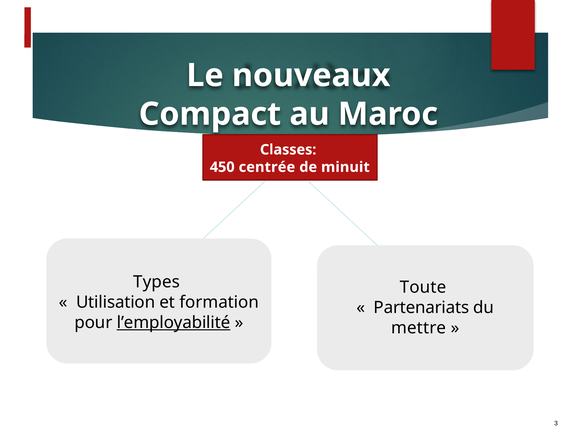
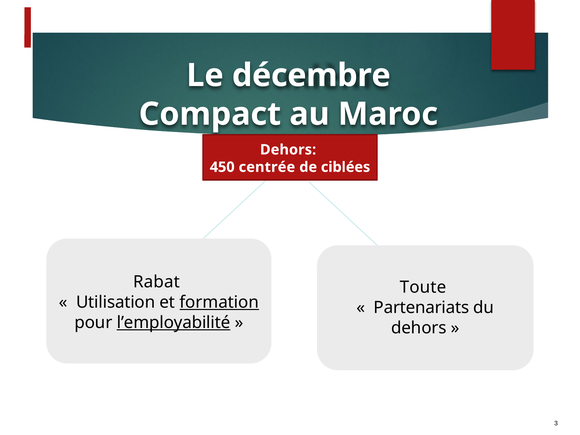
nouveaux: nouveaux -> décembre
Classes at (288, 150): Classes -> Dehors
minuit: minuit -> ciblées
Types: Types -> Rabat
formation underline: none -> present
mettre at (419, 328): mettre -> dehors
